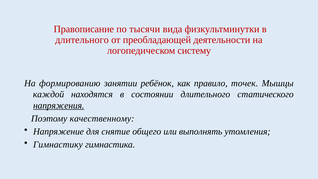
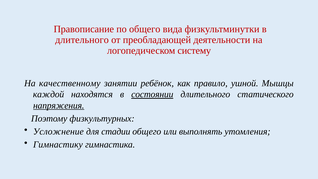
по тысячи: тысячи -> общего
формированию: формированию -> качественному
точек: точек -> ушной
состоянии underline: none -> present
качественному: качественному -> физкультурных
Напряжение: Напряжение -> Усложнение
снятие: снятие -> стадии
